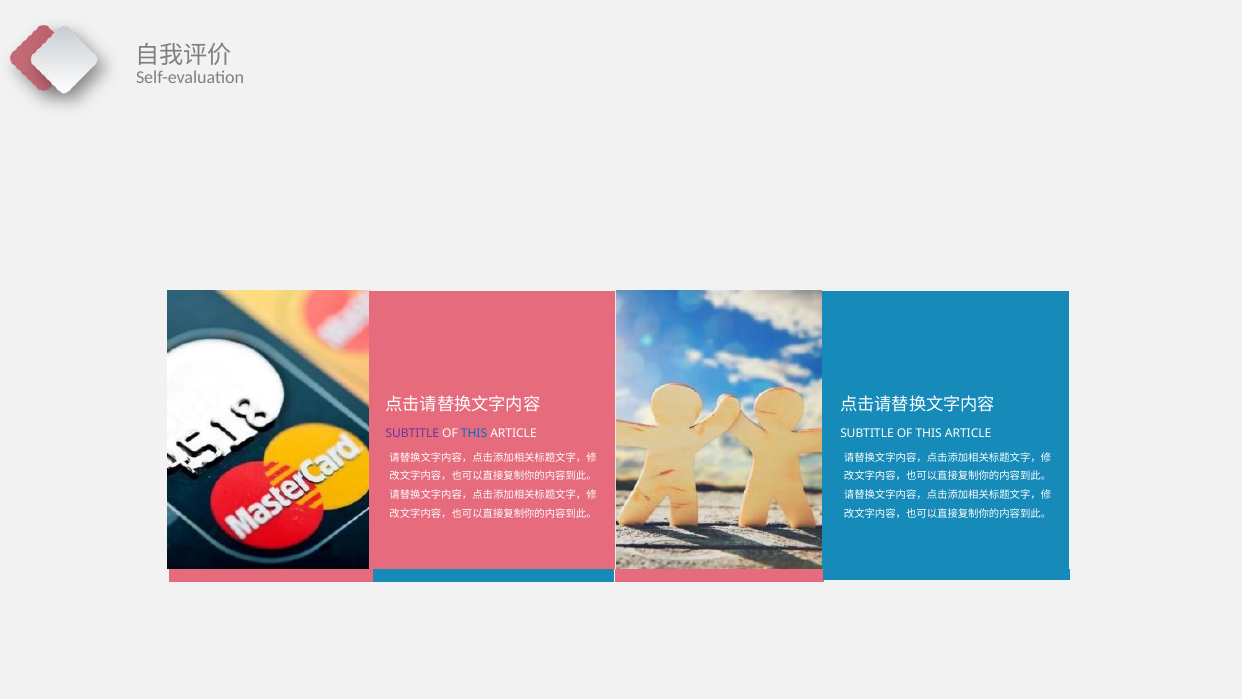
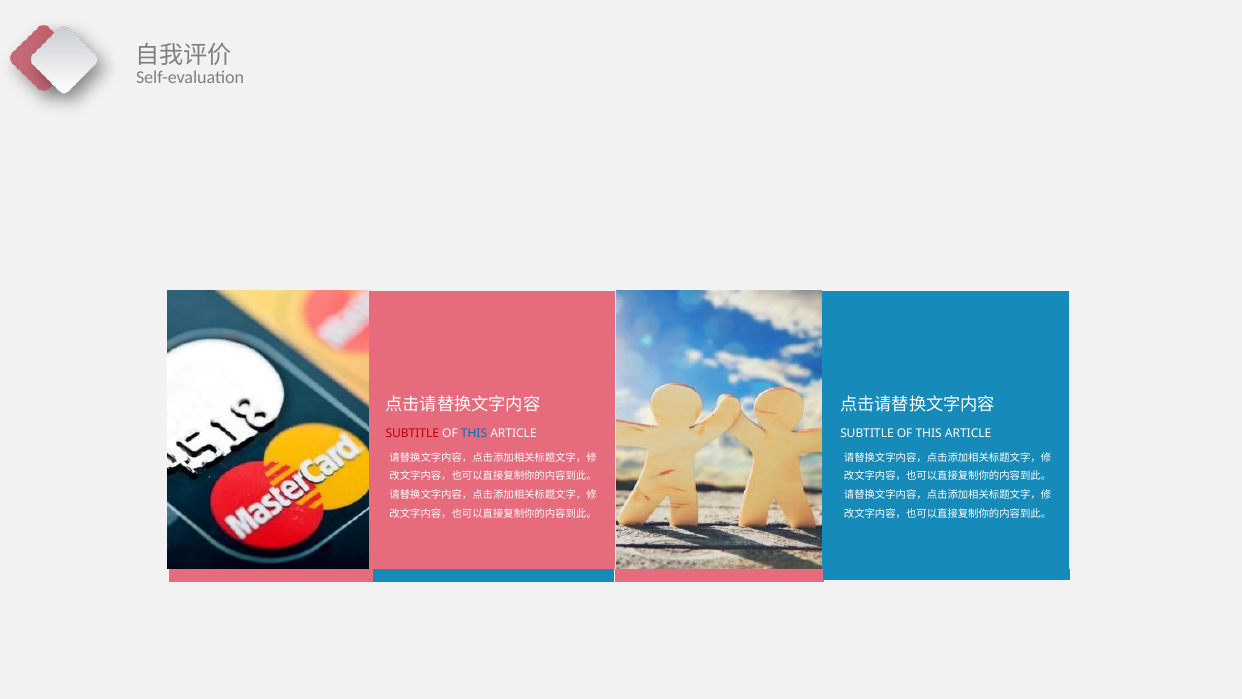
SUBTITLE at (412, 433) colour: purple -> red
